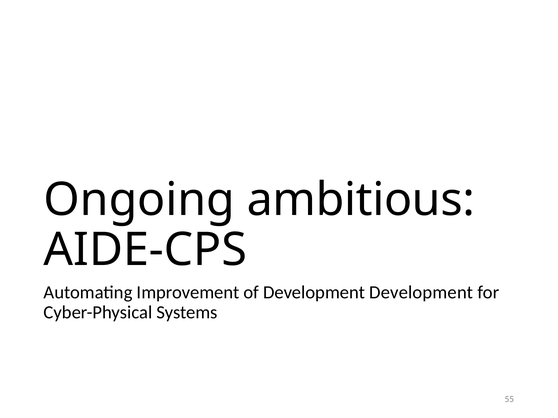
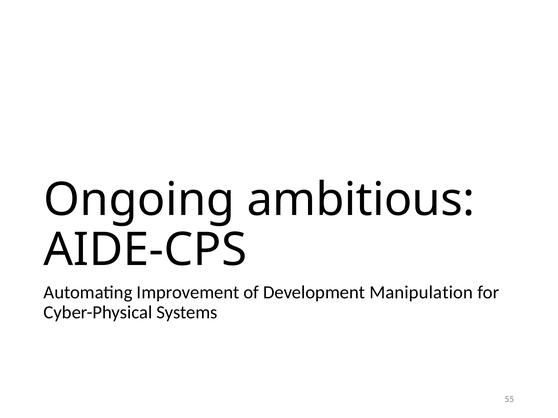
Development Development: Development -> Manipulation
